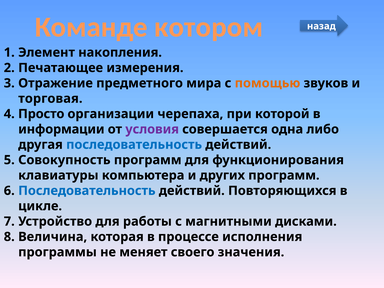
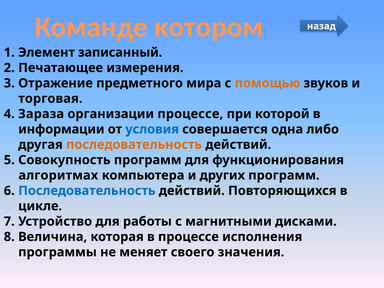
накопления: накопления -> записанный
Просто: Просто -> Зараза
организации черепаха: черепаха -> процессе
условия colour: purple -> blue
последовательность at (134, 145) colour: blue -> orange
клавиатуры: клавиатуры -> алгоритмах
